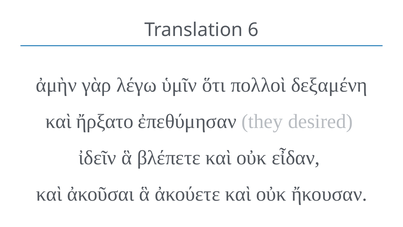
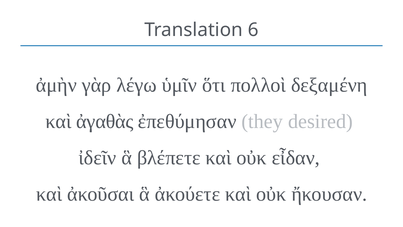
ἤρξατο: ἤρξατο -> ἀγαθὰς
